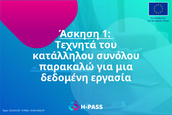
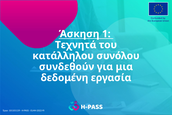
παρακαλώ: παρακαλώ -> συνδεθούν
